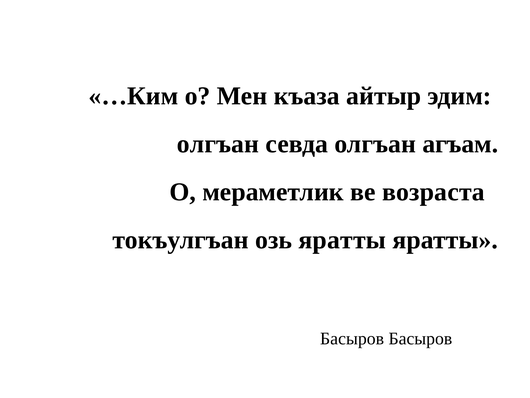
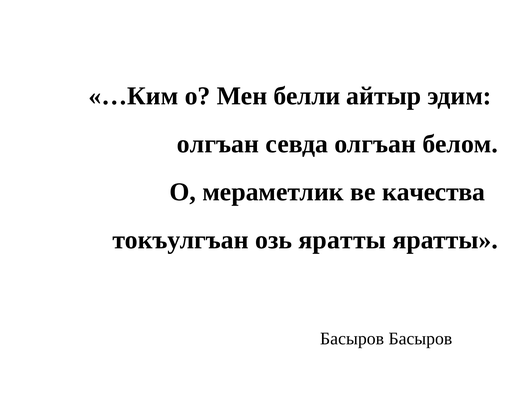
къаза: къаза -> белли
агъам: агъам -> белом
возраста: возраста -> качества
